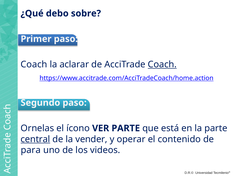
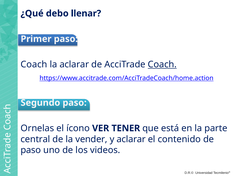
sobre: sobre -> llenar
VER PARTE: PARTE -> TENER
central underline: present -> none
y operar: operar -> aclarar
para at (31, 150): para -> paso
